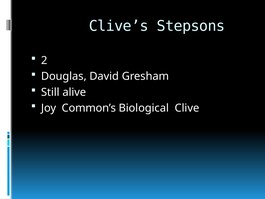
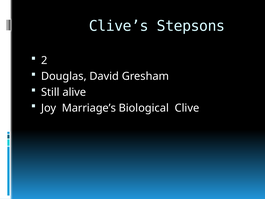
Common’s: Common’s -> Marriage’s
